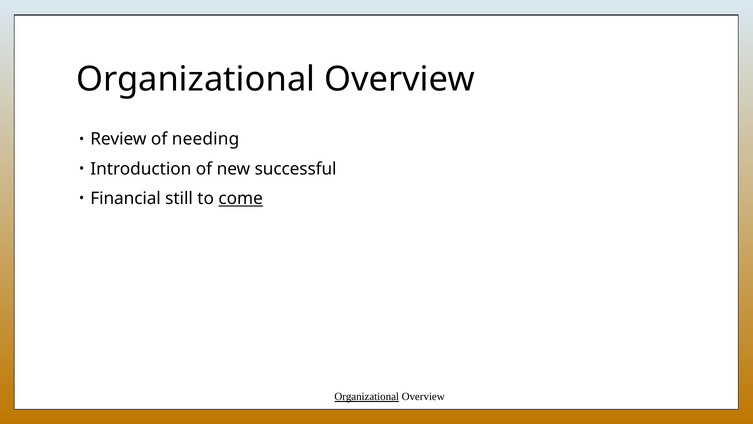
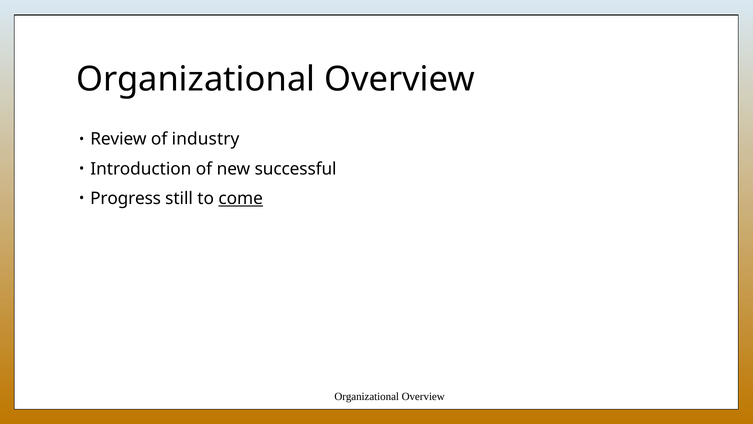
needing: needing -> industry
Financial: Financial -> Progress
Organizational at (367, 396) underline: present -> none
